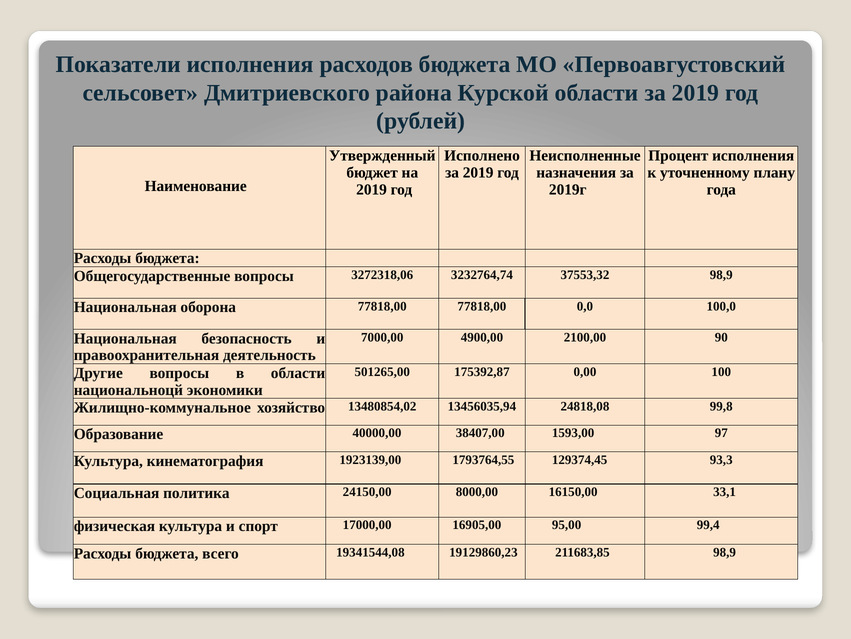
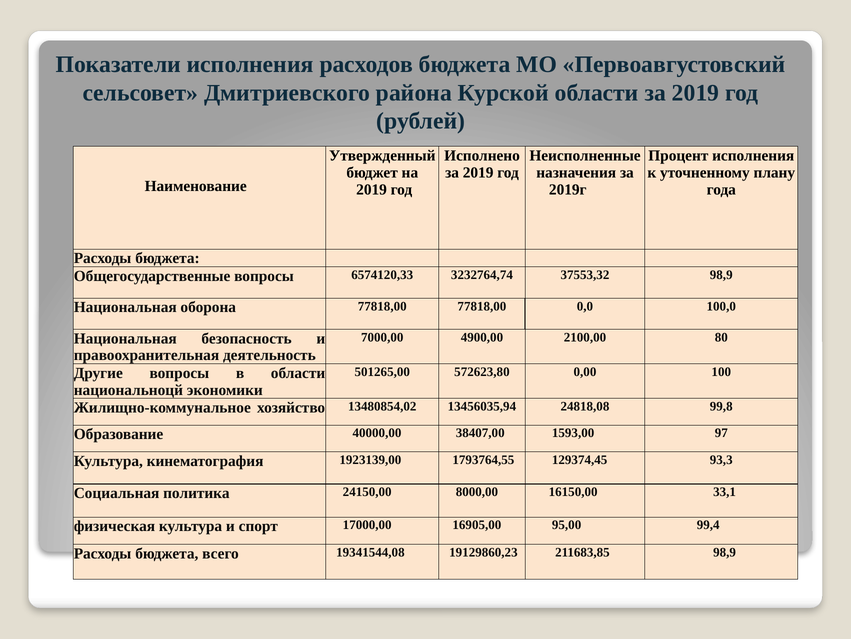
3272318,06: 3272318,06 -> 6574120,33
90: 90 -> 80
175392,87: 175392,87 -> 572623,80
